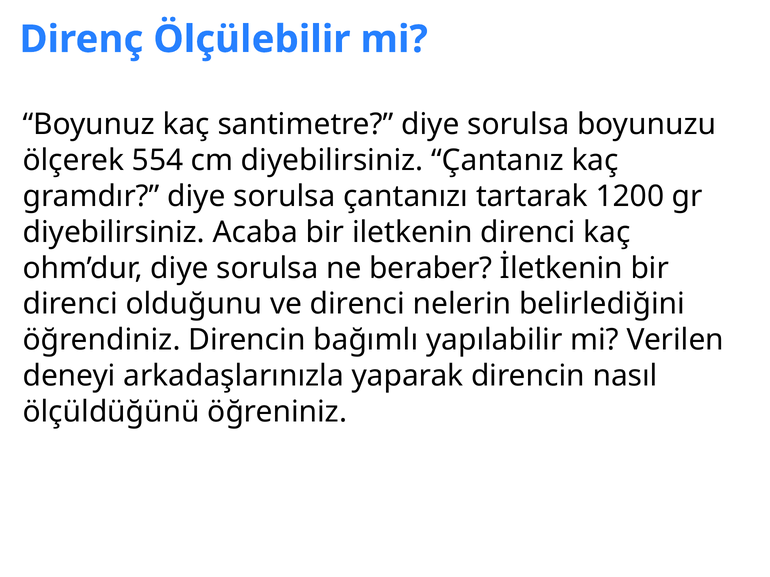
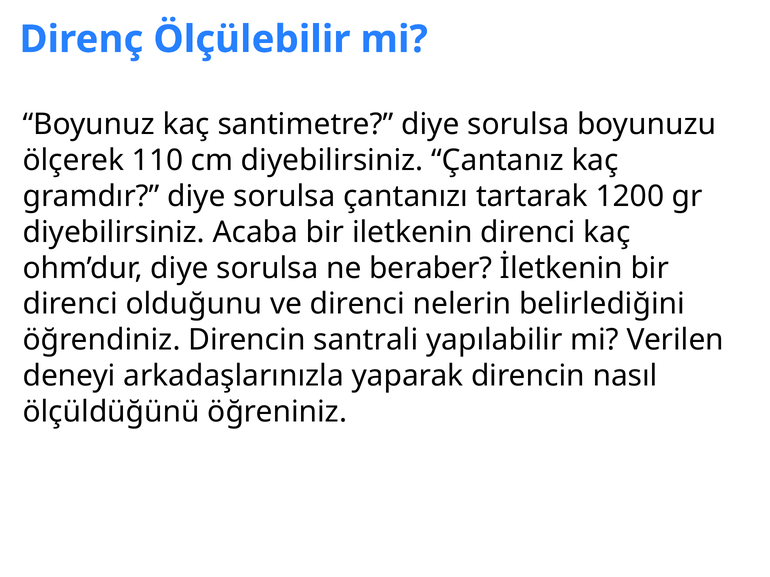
554: 554 -> 110
bağımlı: bağımlı -> santrali
